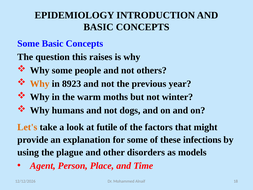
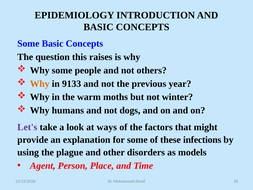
8923: 8923 -> 9133
Let's colour: orange -> purple
futile: futile -> ways
